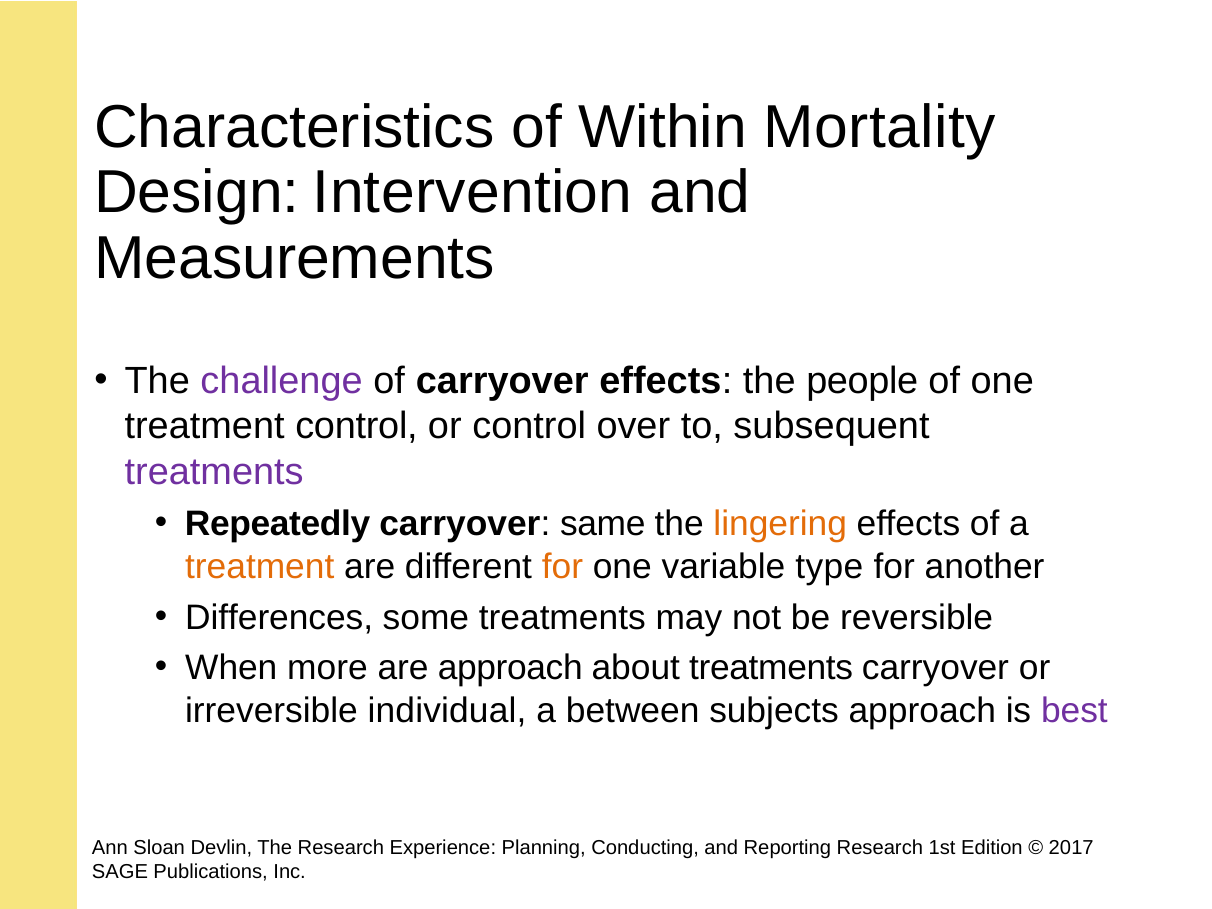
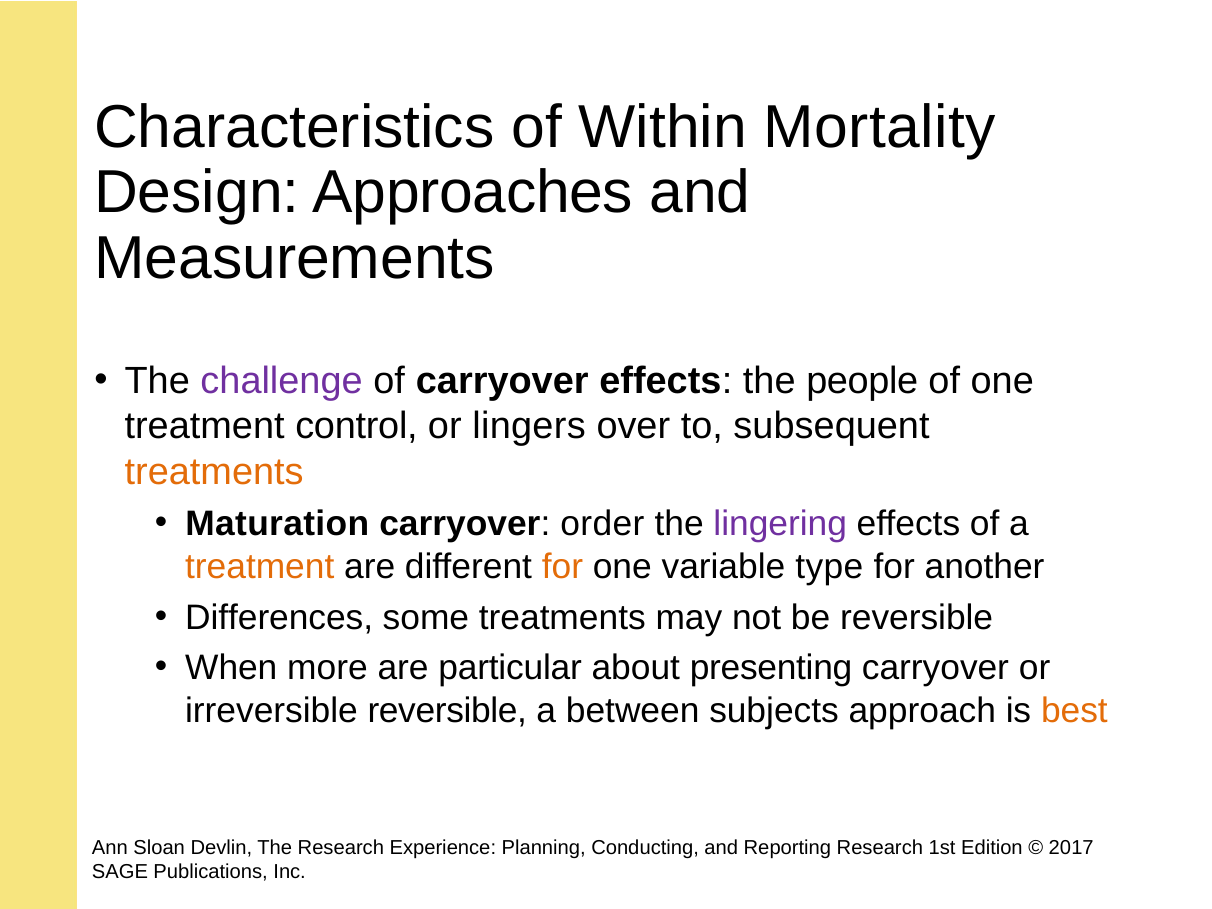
Intervention: Intervention -> Approaches
or control: control -> lingers
treatments at (214, 472) colour: purple -> orange
Repeatedly: Repeatedly -> Maturation
same: same -> order
lingering colour: orange -> purple
are approach: approach -> particular
about treatments: treatments -> presenting
irreversible individual: individual -> reversible
best colour: purple -> orange
